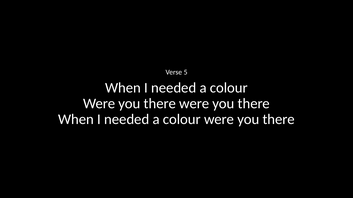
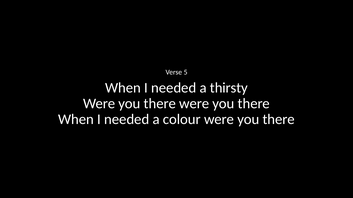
colour at (229, 88): colour -> thirsty
